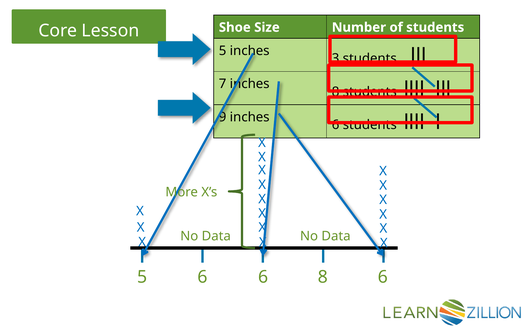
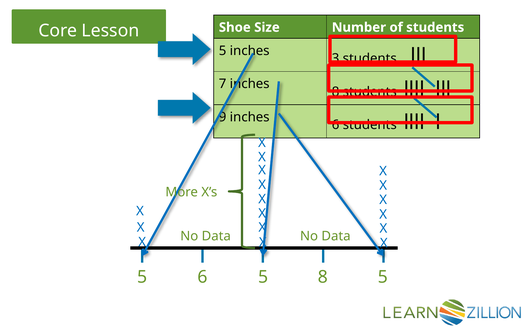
6 6: 6 -> 5
8 6: 6 -> 5
